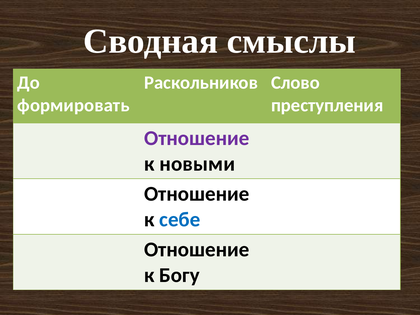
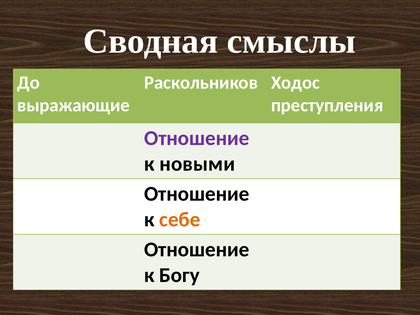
Слово: Слово -> Ходос
формировать: формировать -> выражающие
себе colour: blue -> orange
